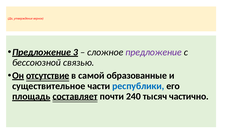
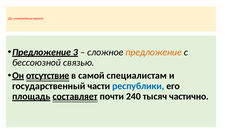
предложение at (154, 52) colour: purple -> orange
образованные: образованные -> специалистам
существительное: существительное -> государственный
